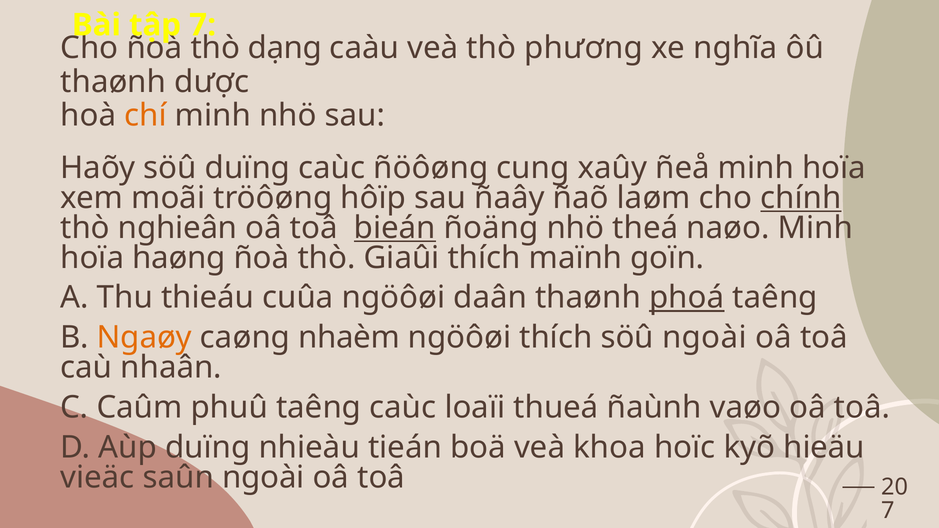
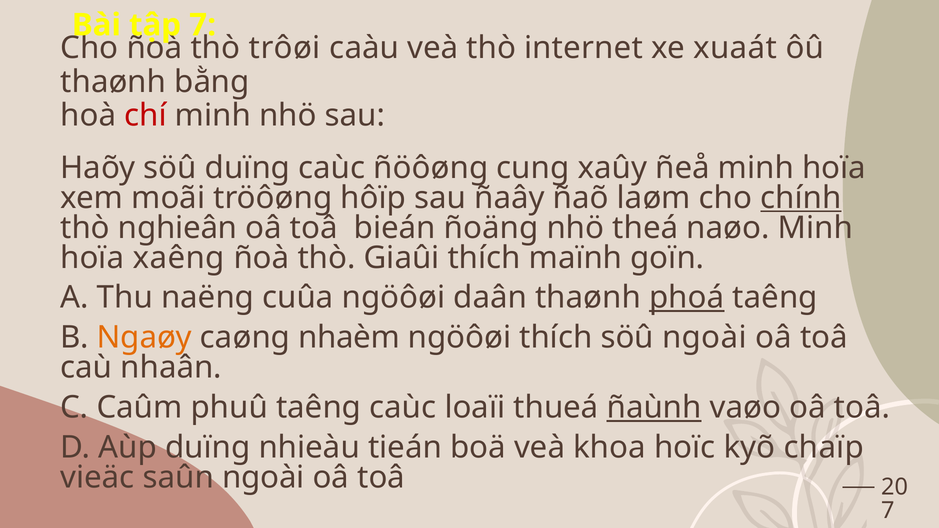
dạng: dạng -> trôøi
phương: phương -> internet
nghĩa: nghĩa -> xuaát
dược: dược -> bằng
chí colour: orange -> red
bieán underline: present -> none
haøng: haøng -> xaêng
thieáu: thieáu -> naëng
ñaùnh underline: none -> present
hieäu: hieäu -> chaïp
